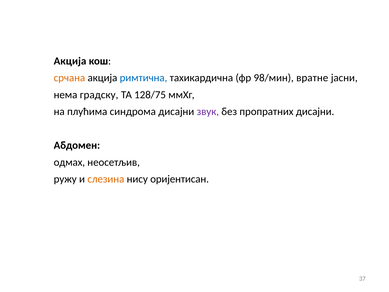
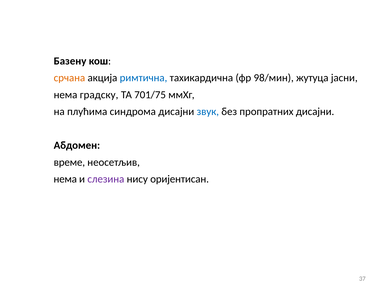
Акција at (70, 61): Акција -> Базену
вратне: вратне -> жутуца
128/75: 128/75 -> 701/75
звук colour: purple -> blue
одмах: одмах -> време
ружу at (65, 179): ружу -> нема
слезина colour: orange -> purple
